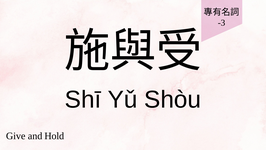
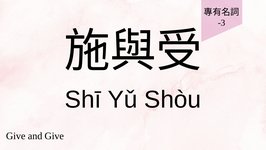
and Hold: Hold -> Give
